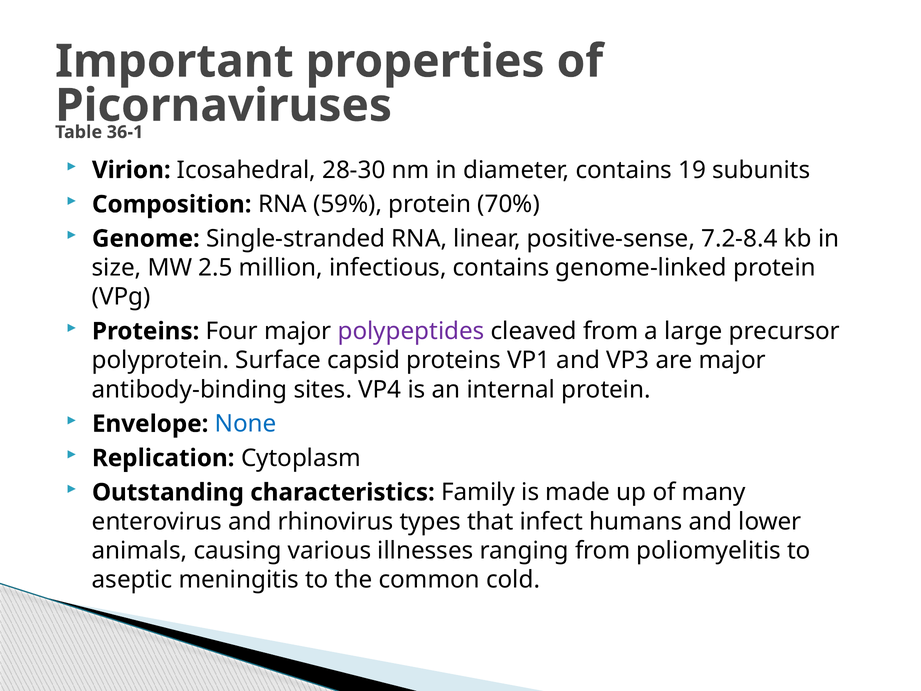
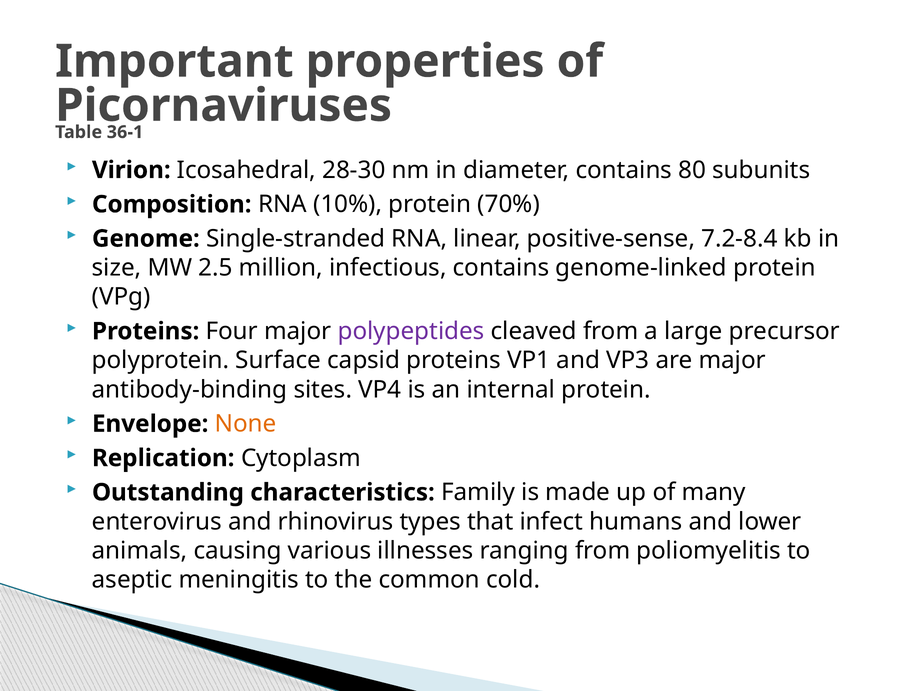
19: 19 -> 80
59%: 59% -> 10%
None colour: blue -> orange
